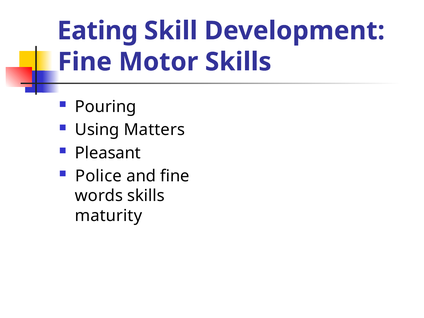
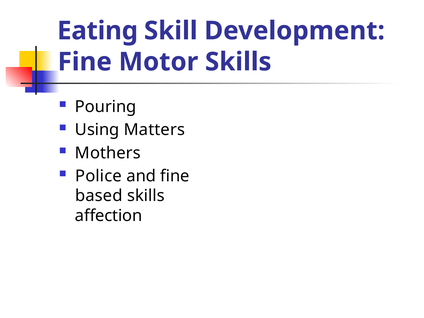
Pleasant: Pleasant -> Mothers
words: words -> based
maturity: maturity -> affection
